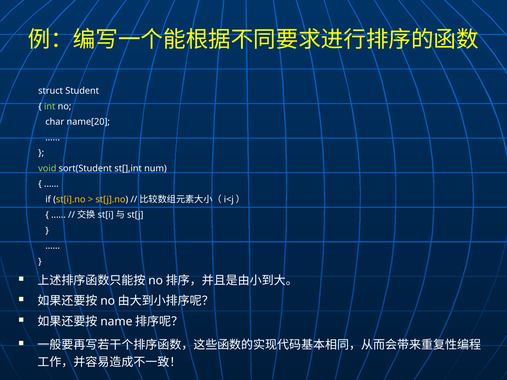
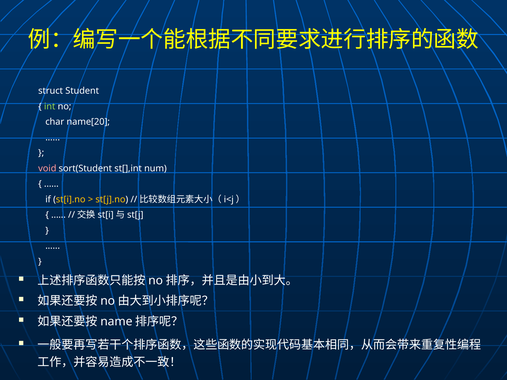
void colour: light green -> pink
